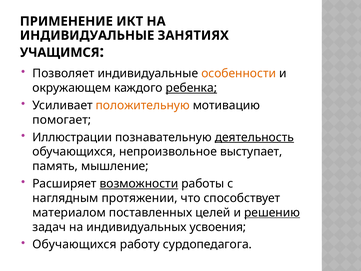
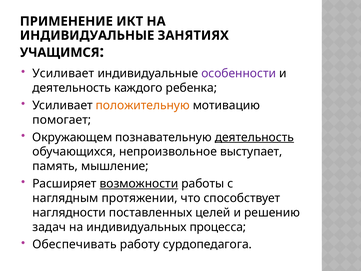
Позволяет at (63, 73): Позволяет -> Усиливает
особенности colour: orange -> purple
окружающем at (72, 88): окружающем -> деятельность
ребенка underline: present -> none
Иллюстрации: Иллюстрации -> Окружающем
материалом: материалом -> наглядности
решению underline: present -> none
усвоения: усвоения -> процесса
Обучающихся at (75, 244): Обучающихся -> Обеспечивать
